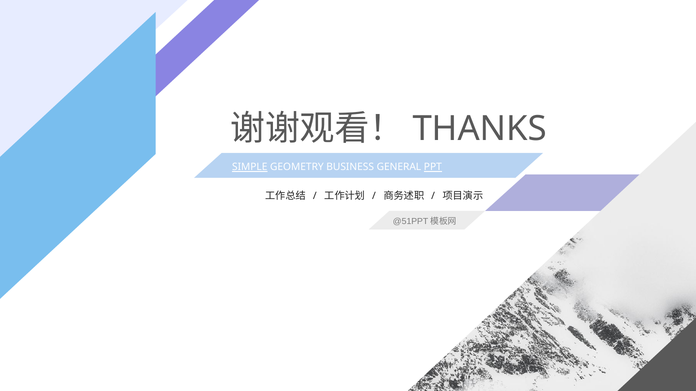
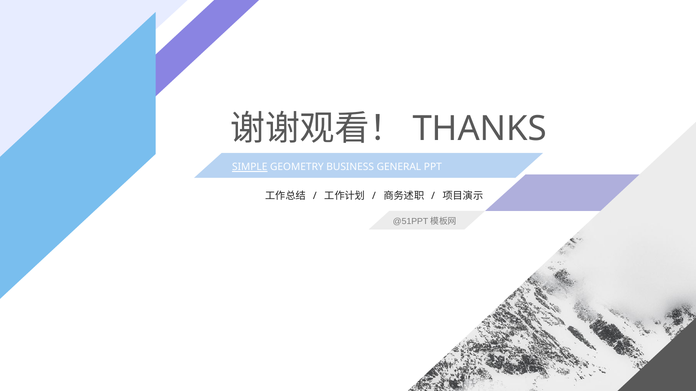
PPT underline: present -> none
